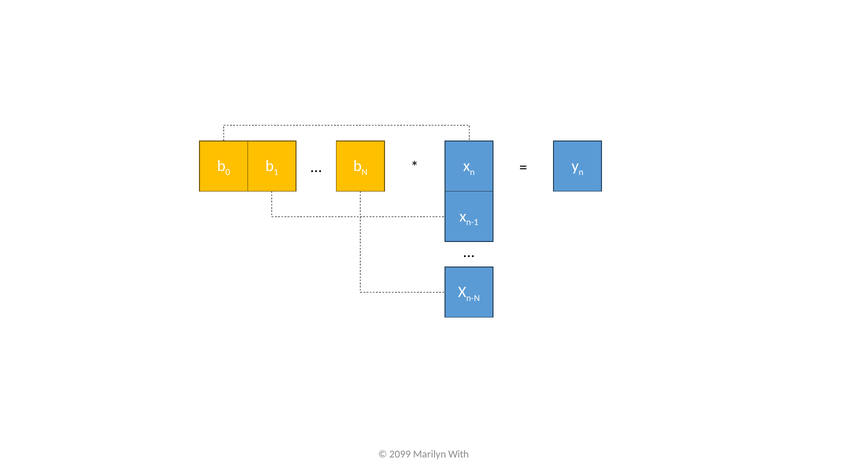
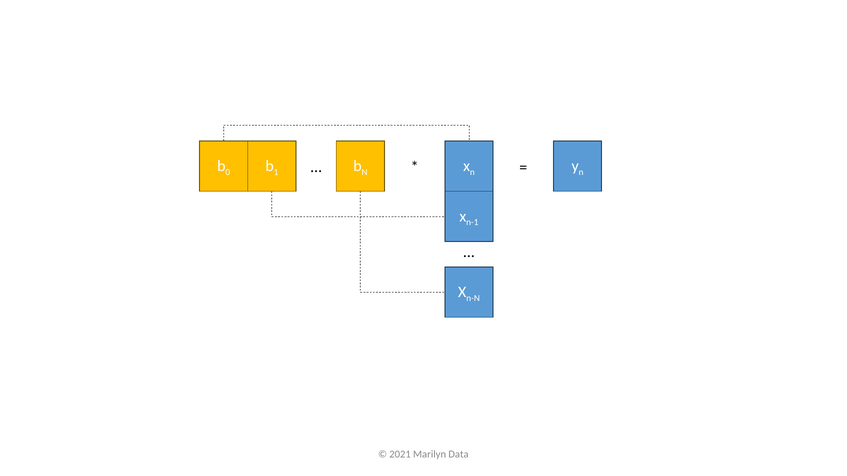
2099: 2099 -> 2021
With: With -> Data
